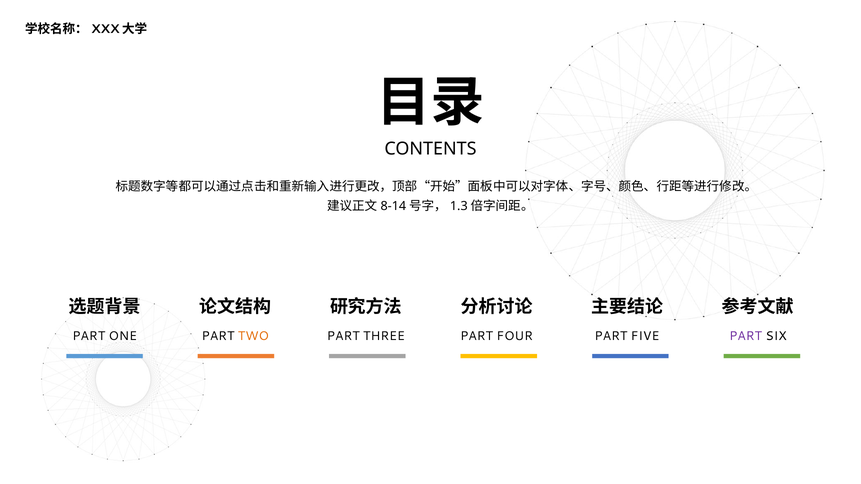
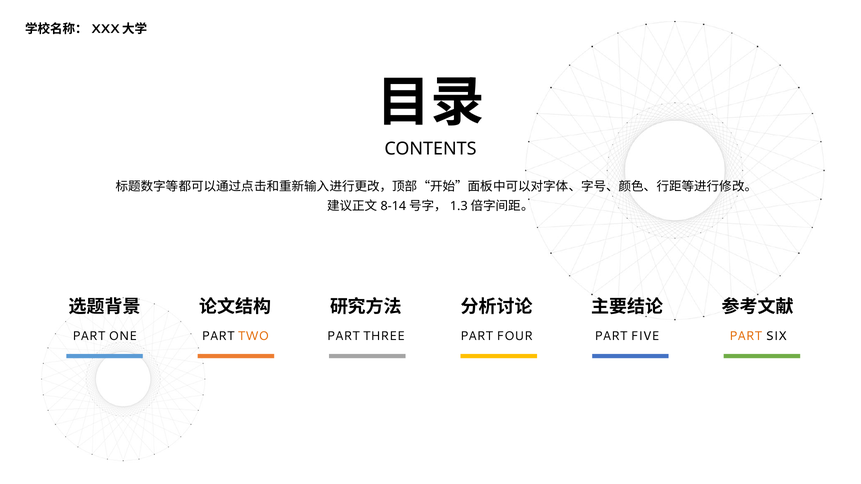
PART at (746, 336) colour: purple -> orange
